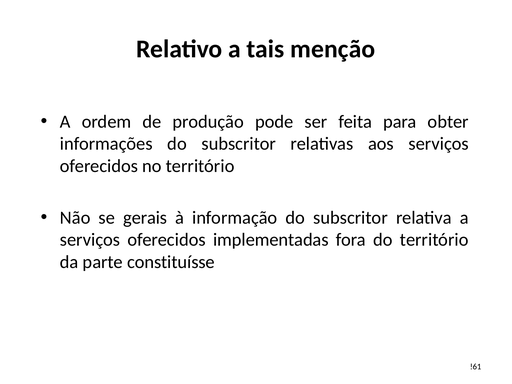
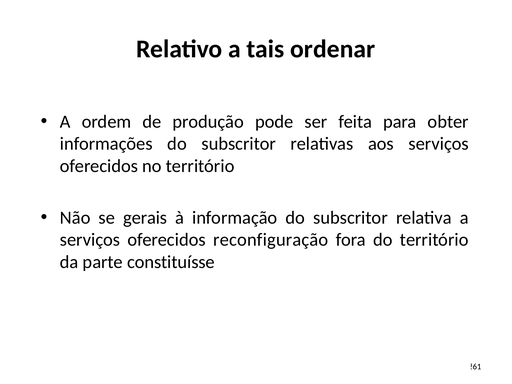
menção: menção -> ordenar
implementadas: implementadas -> reconfiguração
